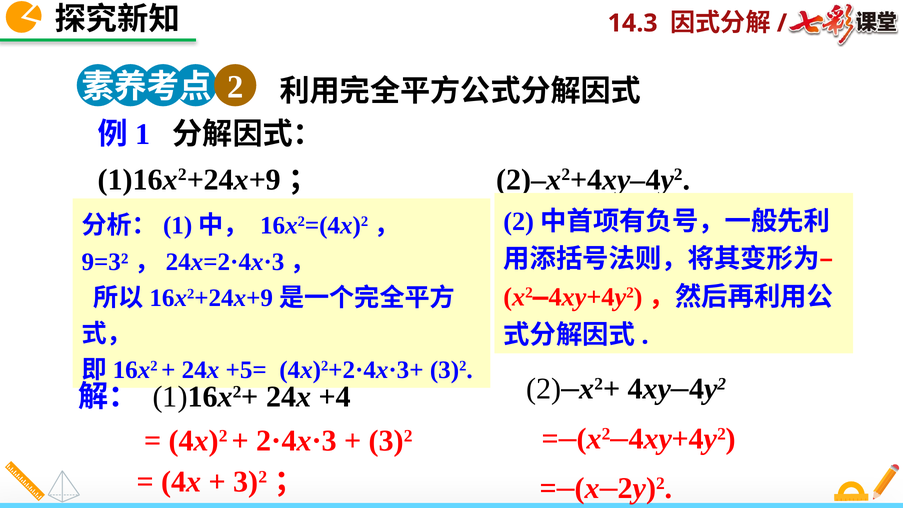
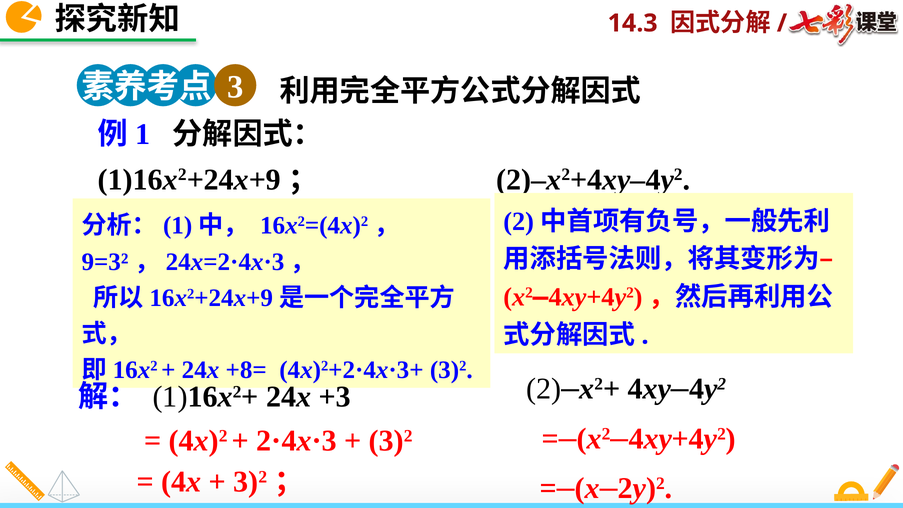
2: 2 -> 3
+5=: +5= -> +8=
+4: +4 -> +3
